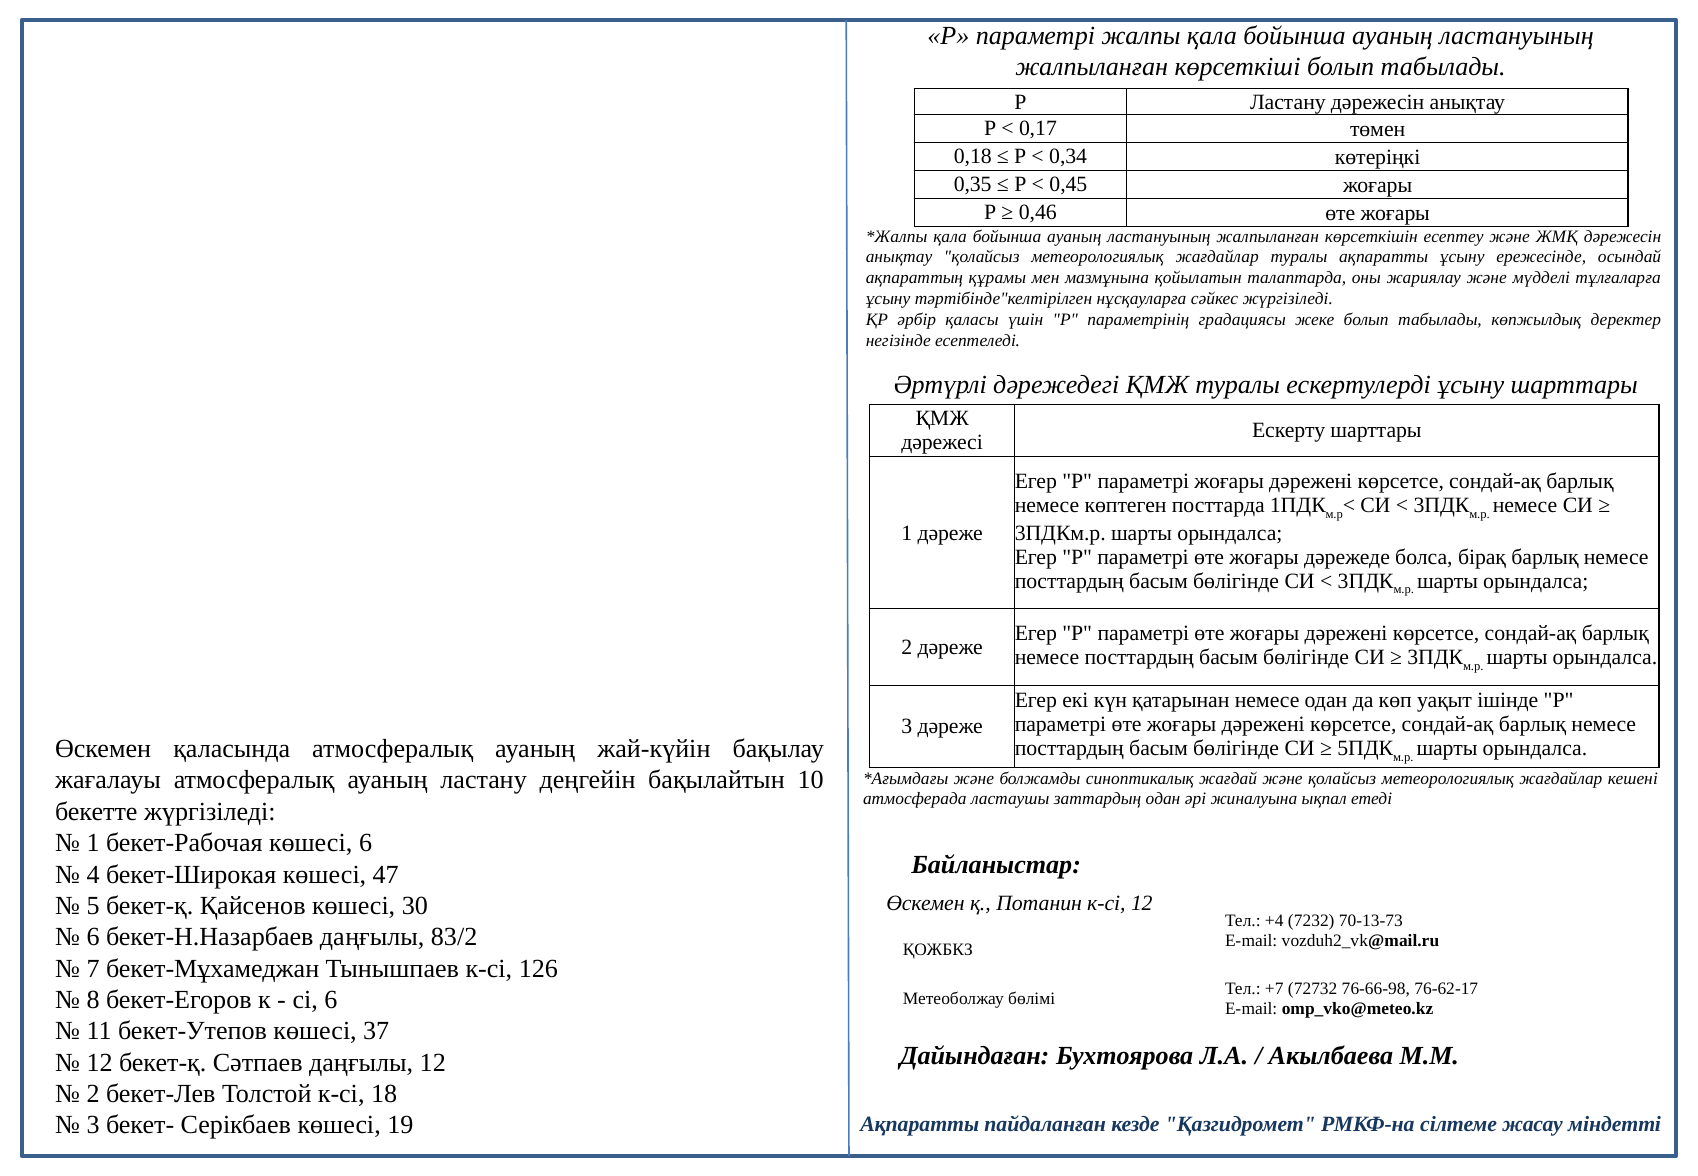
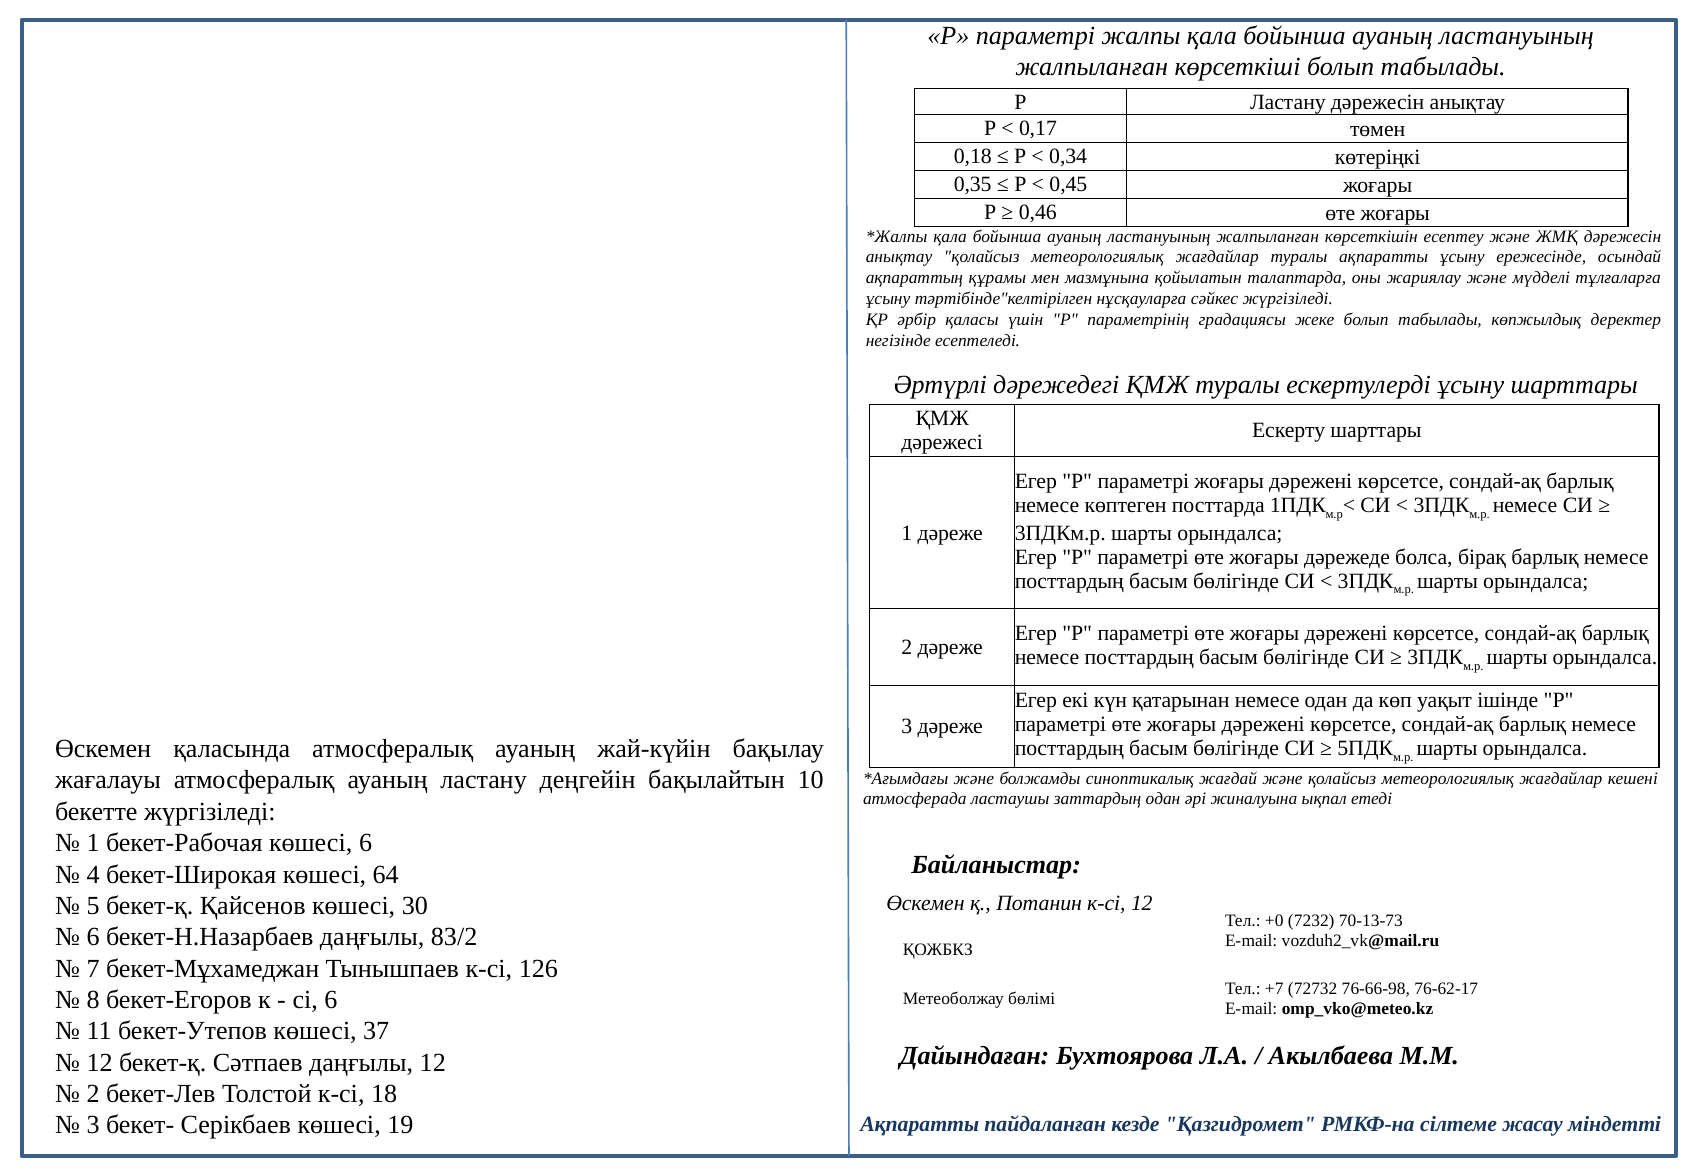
47: 47 -> 64
+4: +4 -> +0
